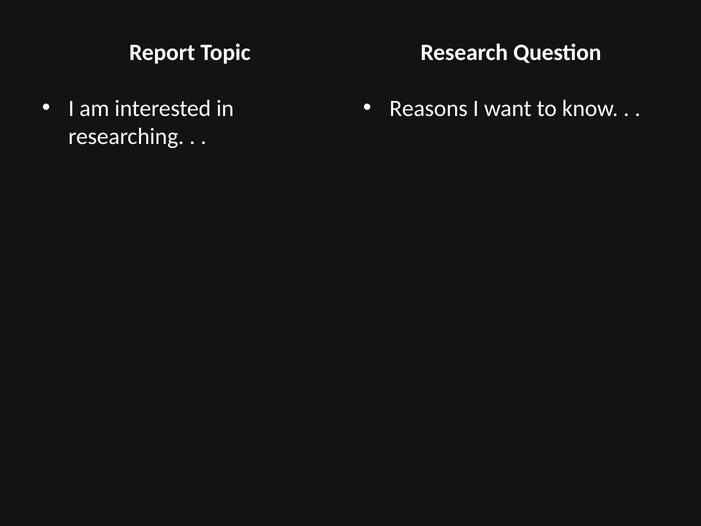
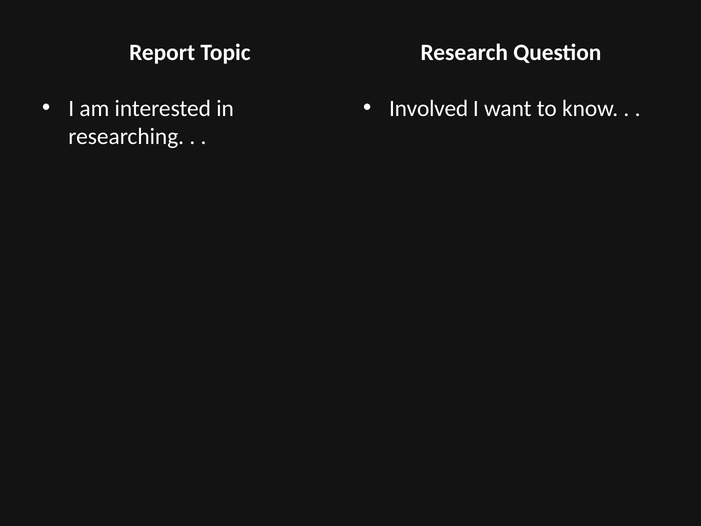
Reasons: Reasons -> Involved
